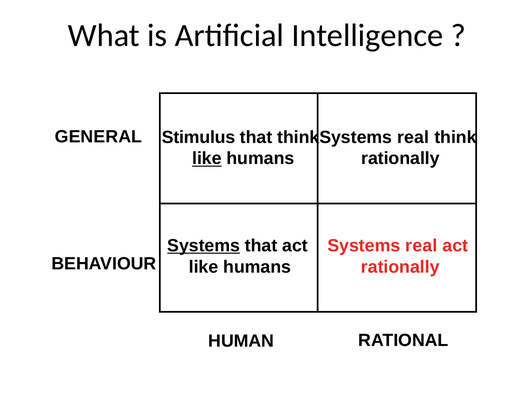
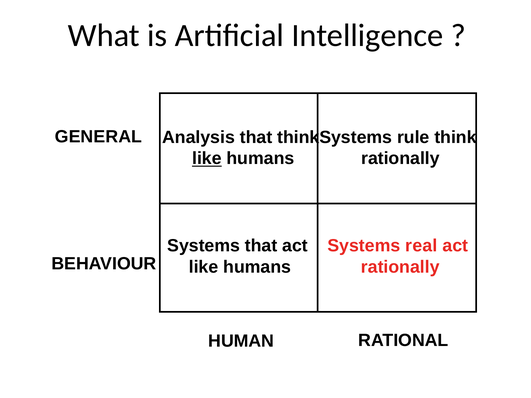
Stimulus: Stimulus -> Analysis
real at (413, 137): real -> rule
Systems at (204, 246) underline: present -> none
